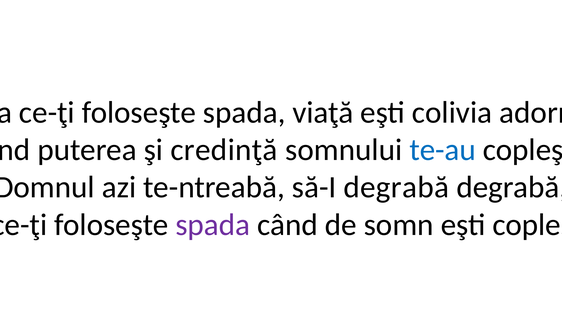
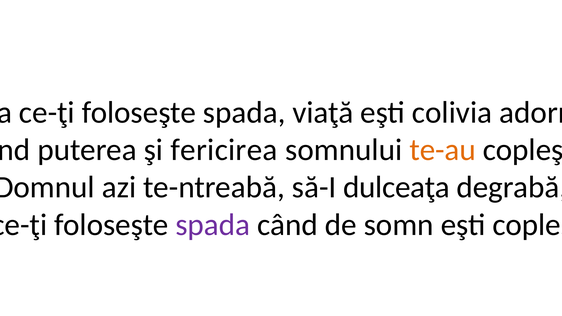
credinţă: credinţă -> fericirea
te-au colour: blue -> orange
să-I degrabă: degrabă -> dulceaţa
